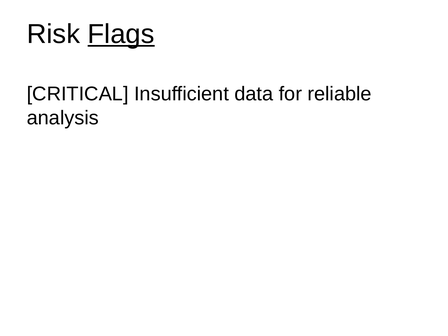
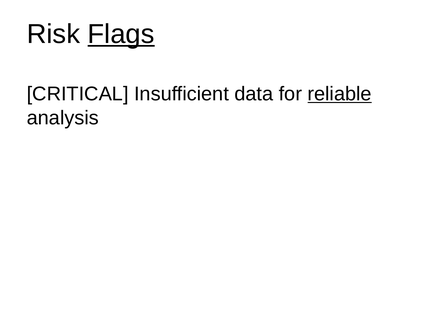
reliable underline: none -> present
